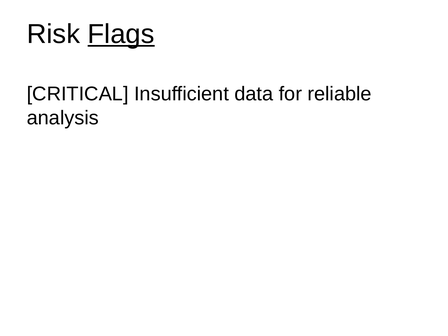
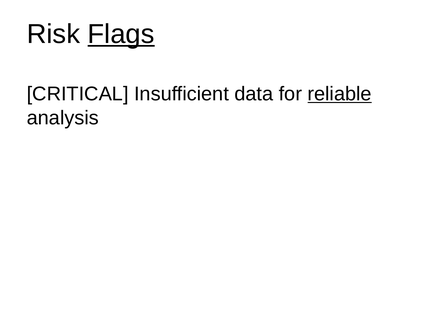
reliable underline: none -> present
